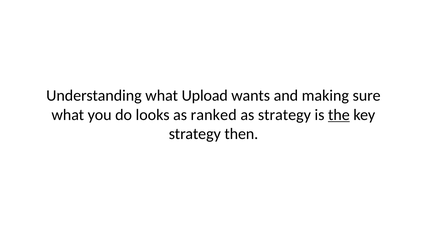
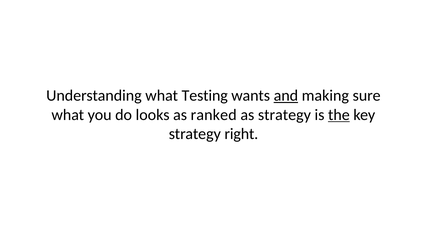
Upload: Upload -> Testing
and underline: none -> present
then: then -> right
